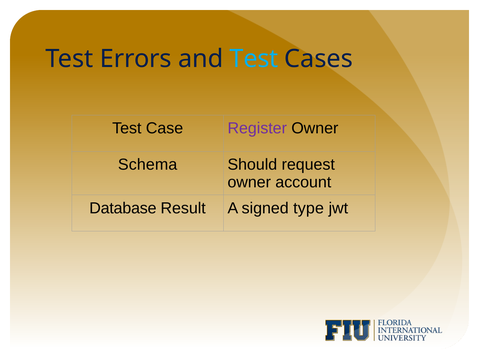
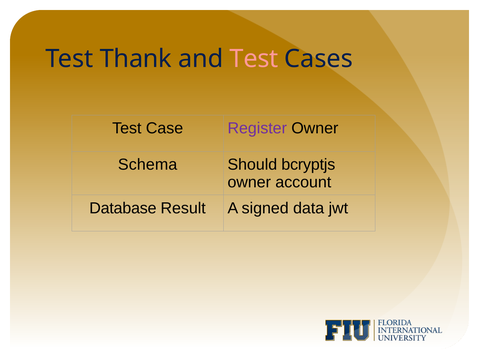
Errors: Errors -> Thank
Test at (254, 59) colour: light blue -> pink
request: request -> bcryptjs
type: type -> data
